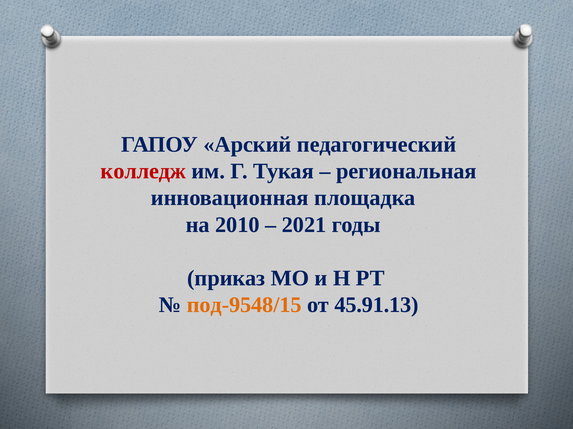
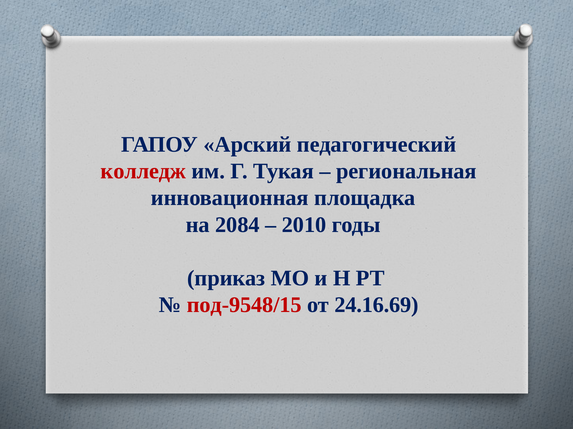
2010: 2010 -> 2084
2021: 2021 -> 2010
под-9548/15 colour: orange -> red
45.91.13: 45.91.13 -> 24.16.69
